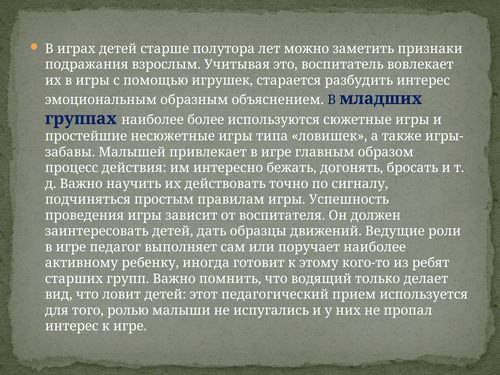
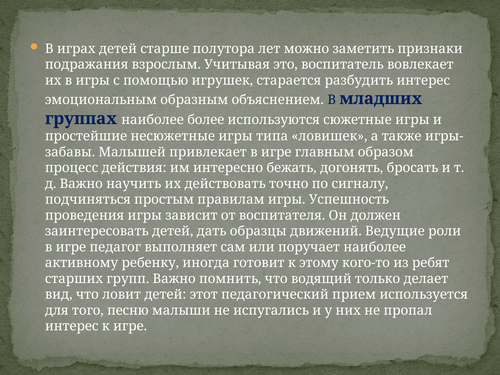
ролью: ролью -> песню
